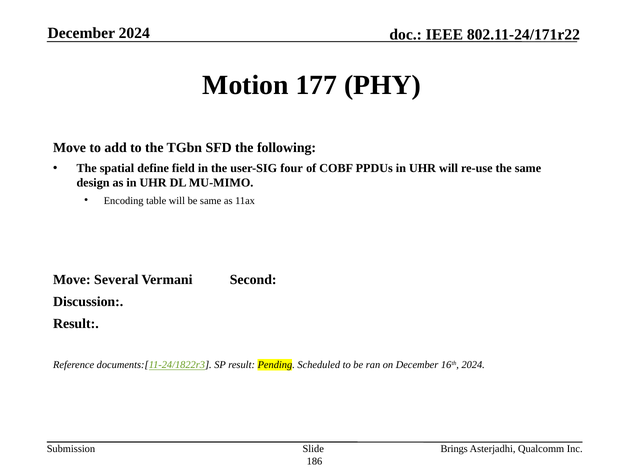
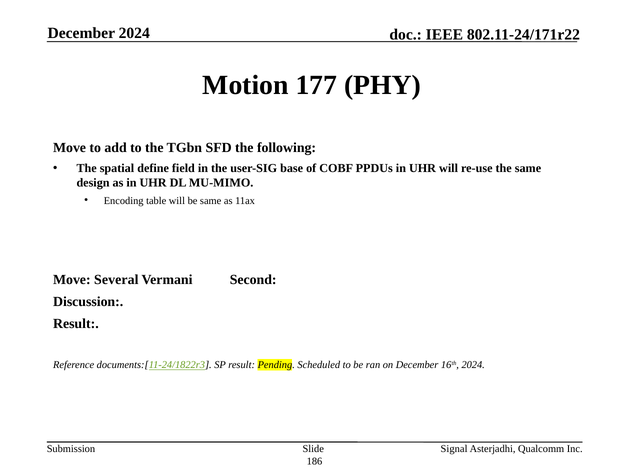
four: four -> base
Brings: Brings -> Signal
